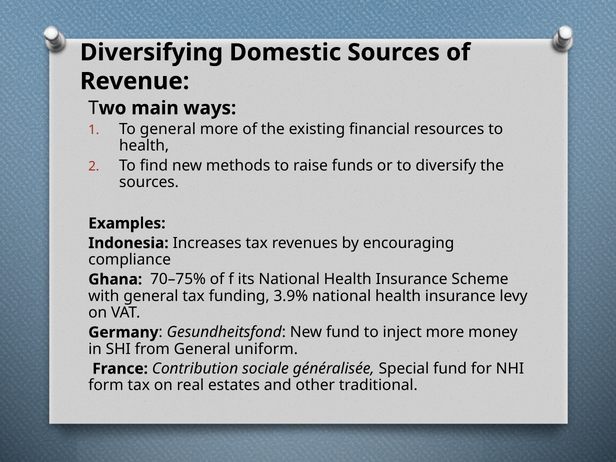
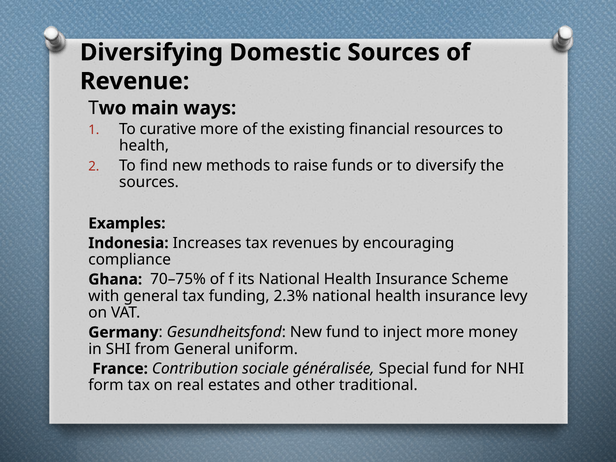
To general: general -> curative
3.9%: 3.9% -> 2.3%
